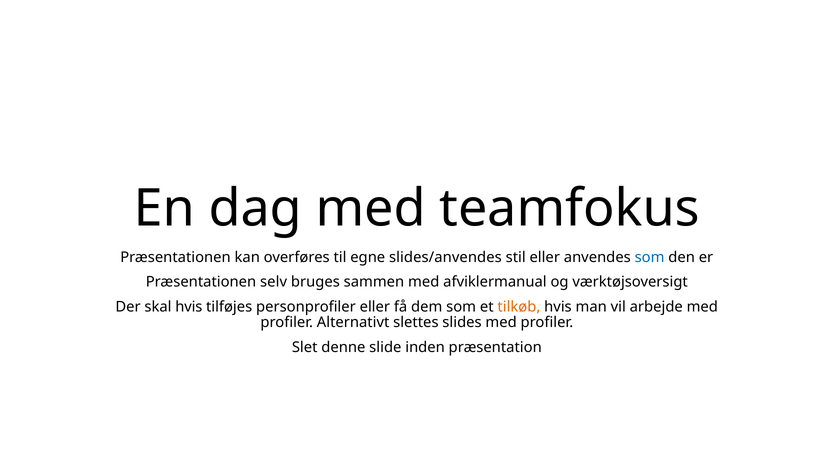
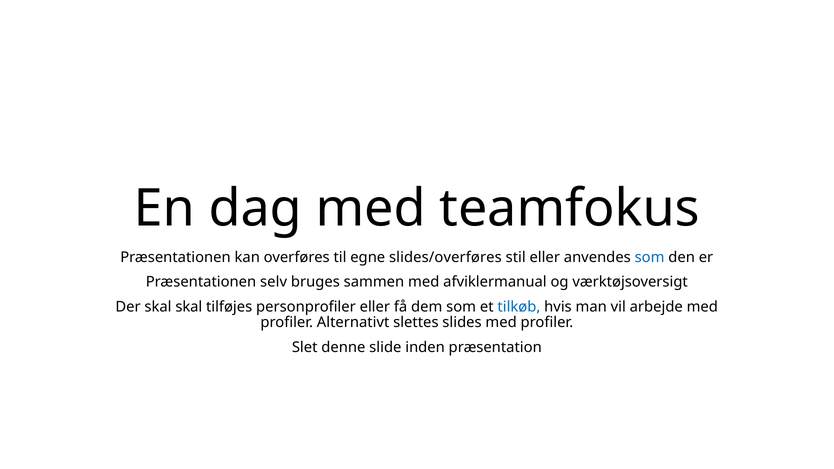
slides/anvendes: slides/anvendes -> slides/overføres
skal hvis: hvis -> skal
tilkøb colour: orange -> blue
